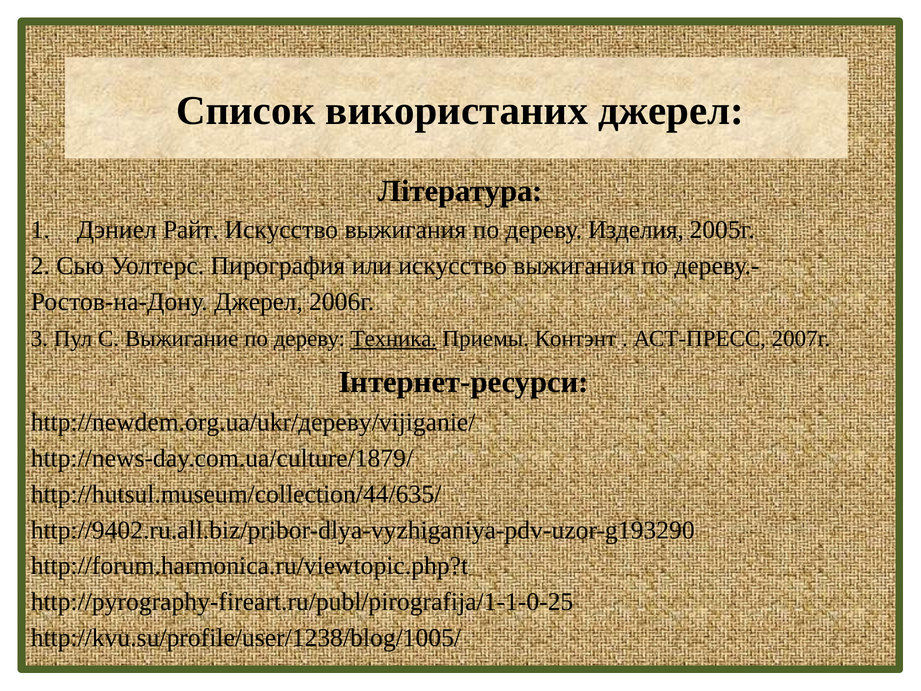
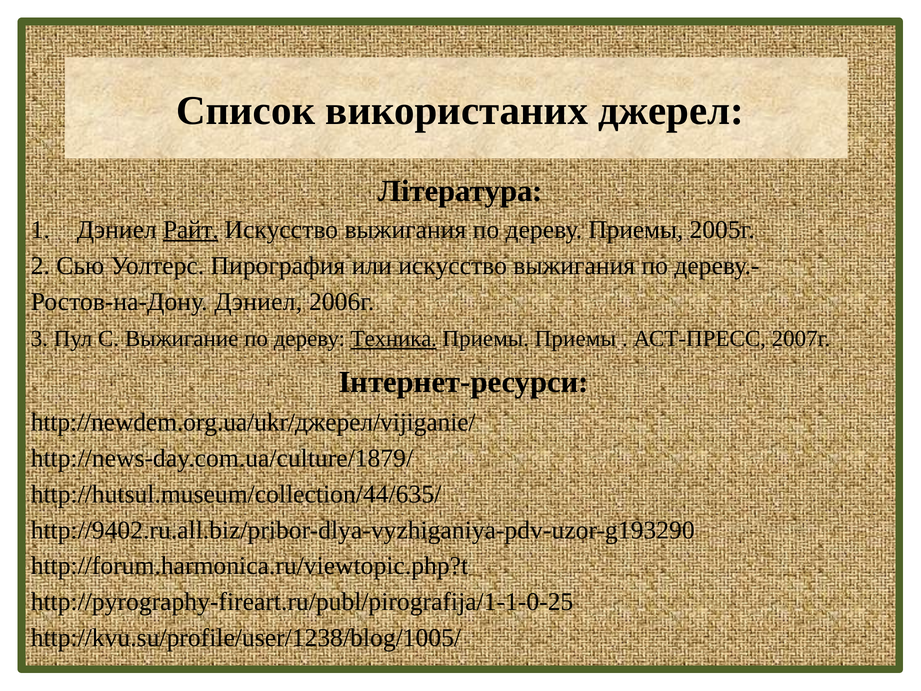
Райт underline: none -> present
дереву Изделия: Изделия -> Приемы
Ростов-на-Дону Джерел: Джерел -> Дэниел
Приемы Контэнт: Контэнт -> Приемы
http://newdem.org.ua/ukr/дереву/vijiganie/: http://newdem.org.ua/ukr/дереву/vijiganie/ -> http://newdem.org.ua/ukr/джерел/vijiganie/
